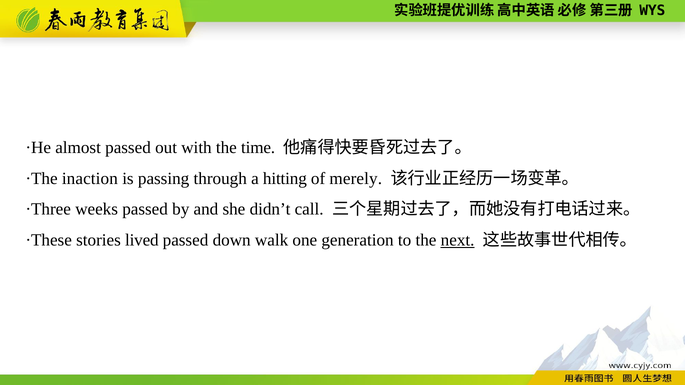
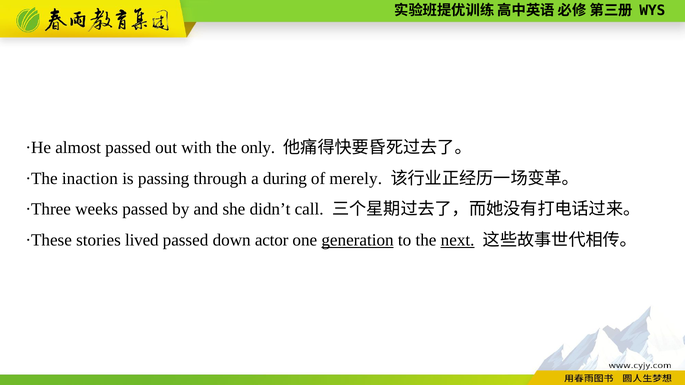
time: time -> only
hitting: hitting -> during
walk: walk -> actor
generation underline: none -> present
